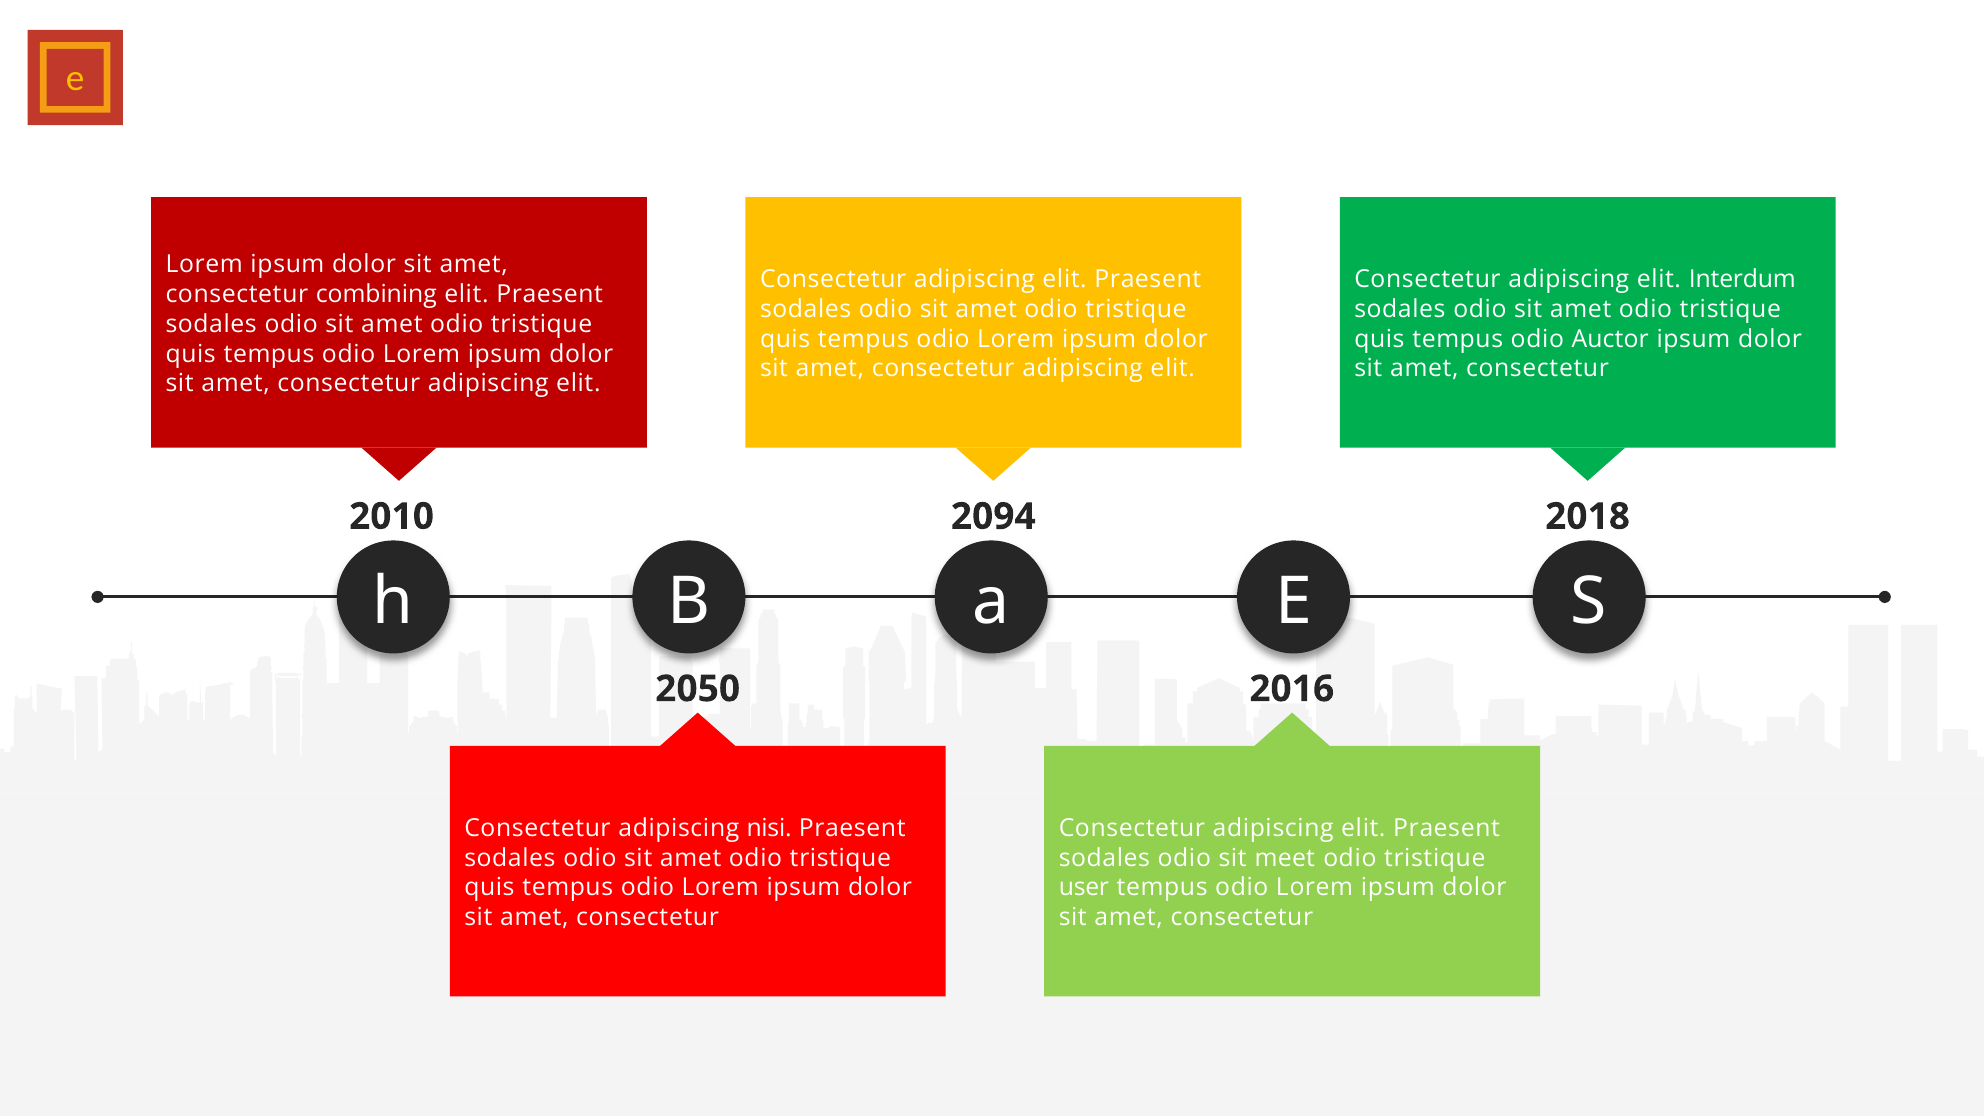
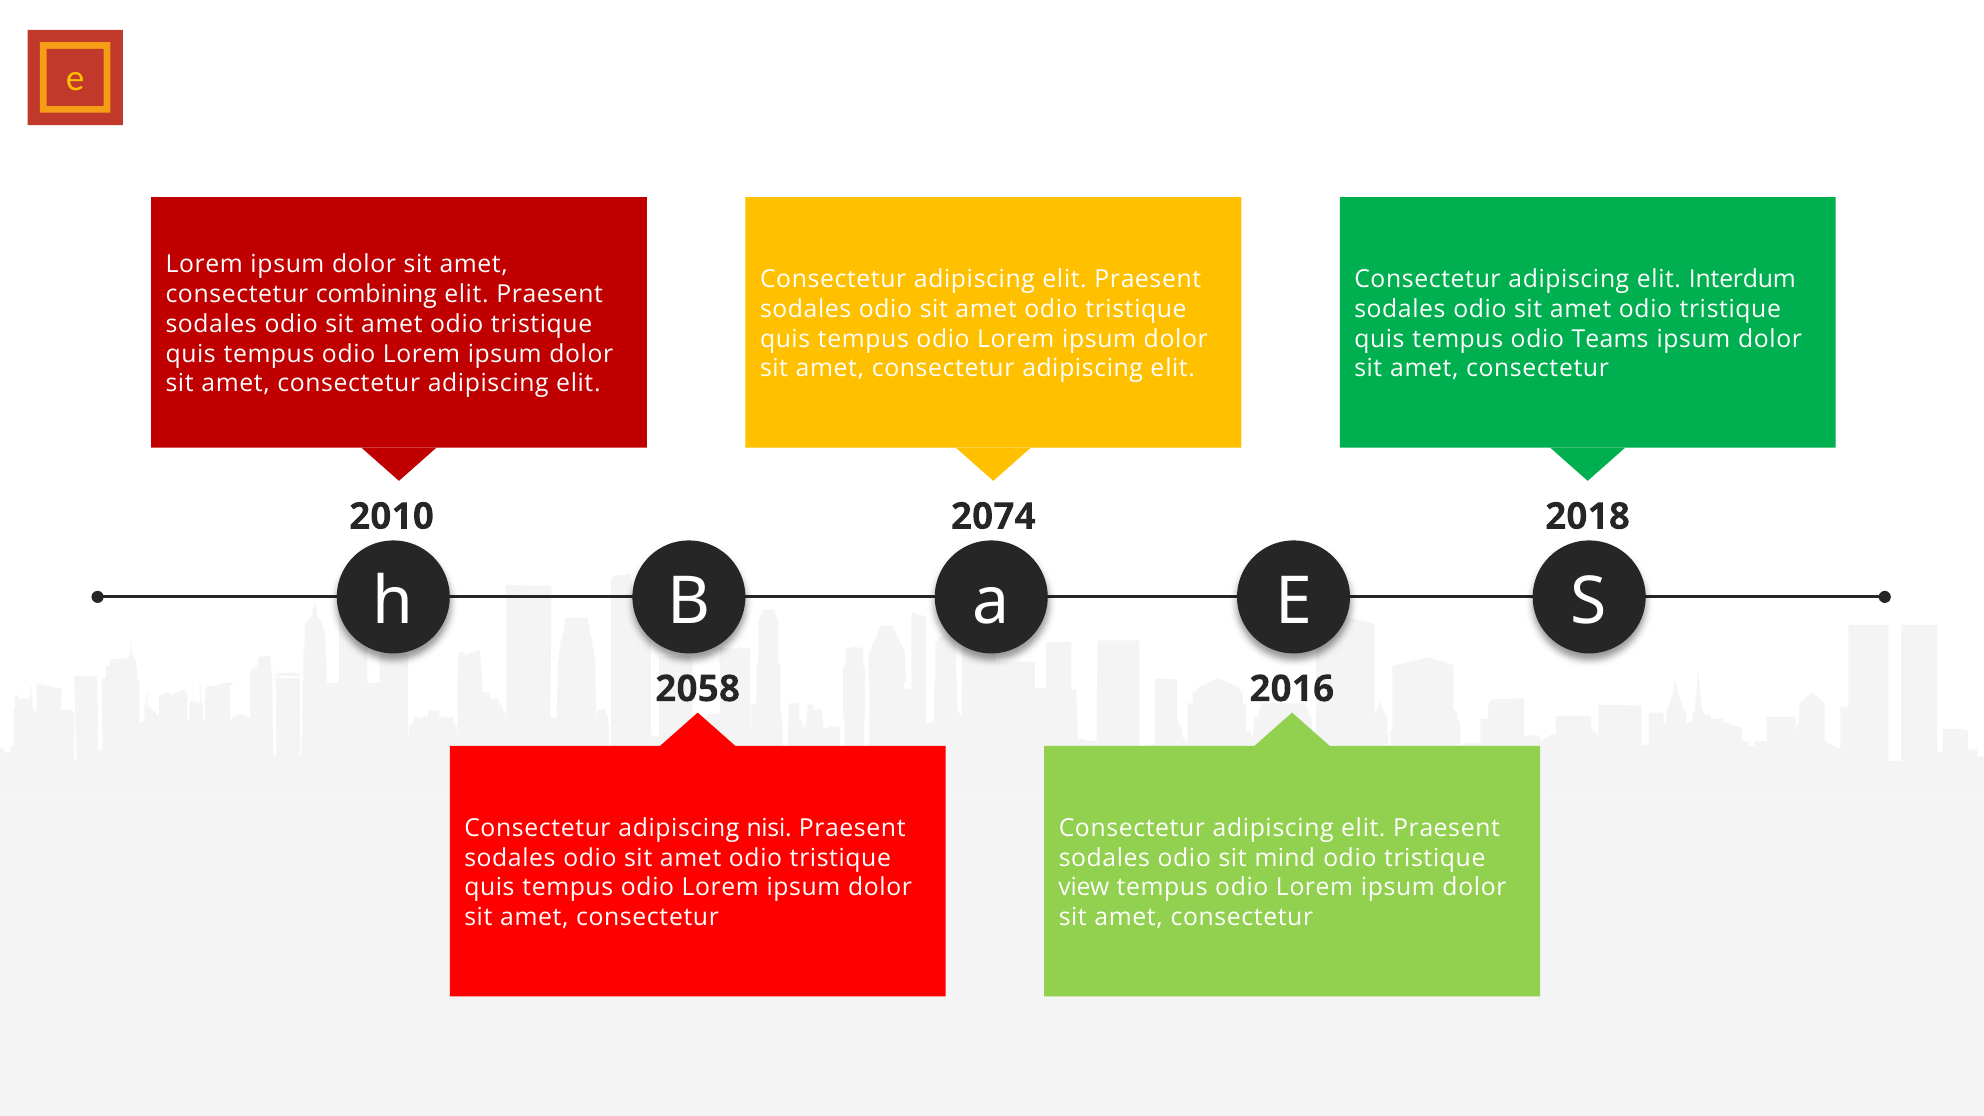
Auctor: Auctor -> Teams
2094: 2094 -> 2074
2050: 2050 -> 2058
meet: meet -> mind
user: user -> view
